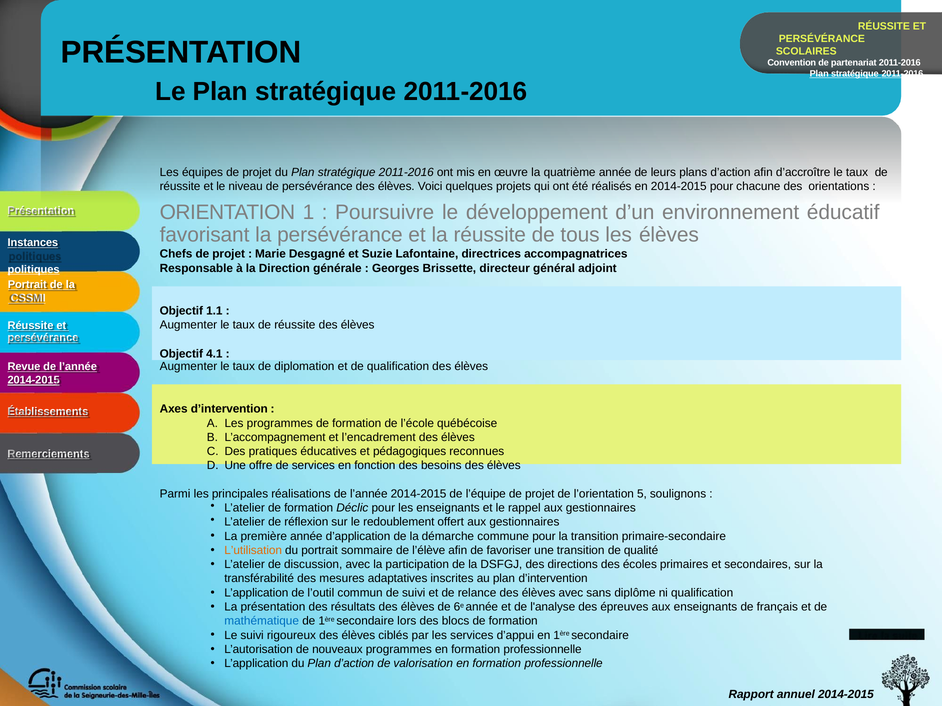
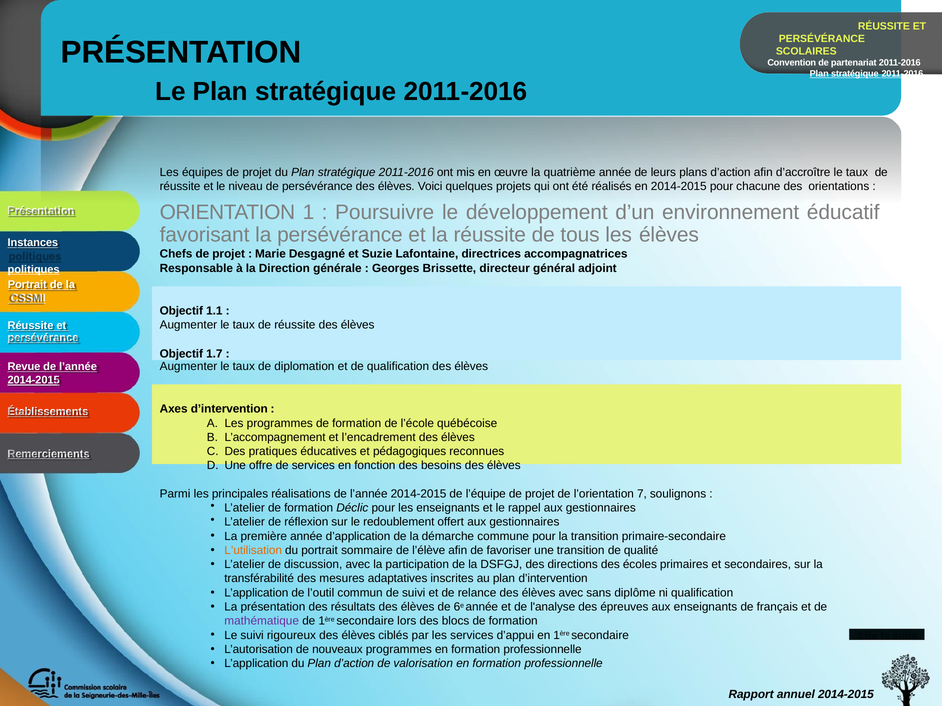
4.1: 4.1 -> 1.7
5: 5 -> 7
mathématique colour: blue -> purple
